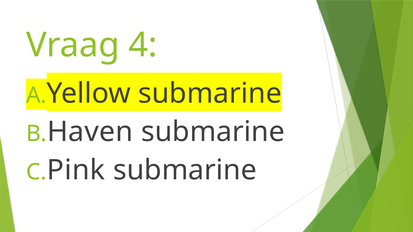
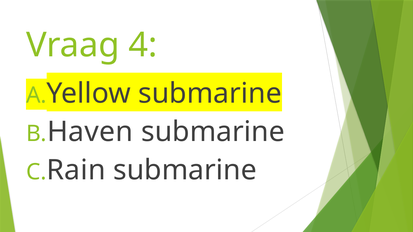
Pink: Pink -> Rain
